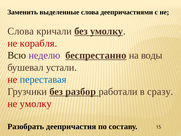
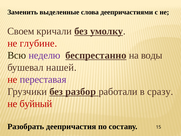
Слова at (21, 31): Слова -> Своем
корабля: корабля -> глубине
устали: устали -> нашей
переставая colour: blue -> purple
не умолку: умолку -> буйный
